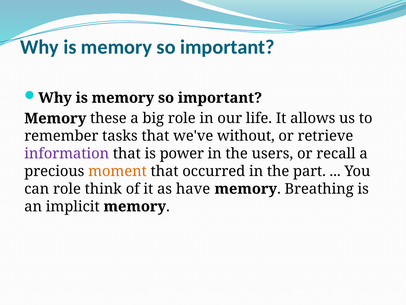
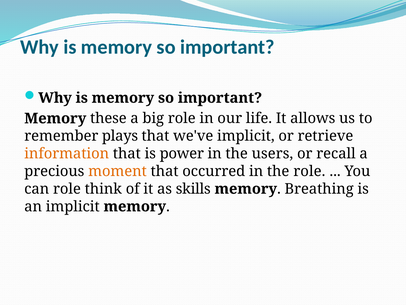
tasks: tasks -> plays
we've without: without -> implicit
information colour: purple -> orange
the part: part -> role
have: have -> skills
